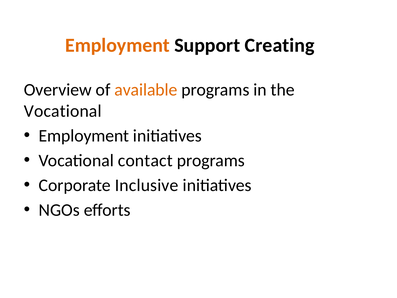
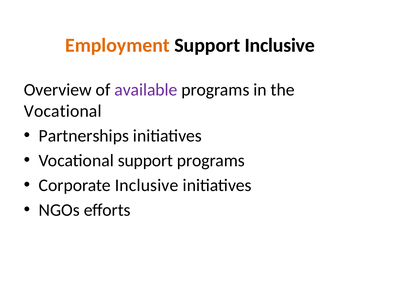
Support Creating: Creating -> Inclusive
available colour: orange -> purple
Employment at (84, 136): Employment -> Partnerships
Vocational contact: contact -> support
